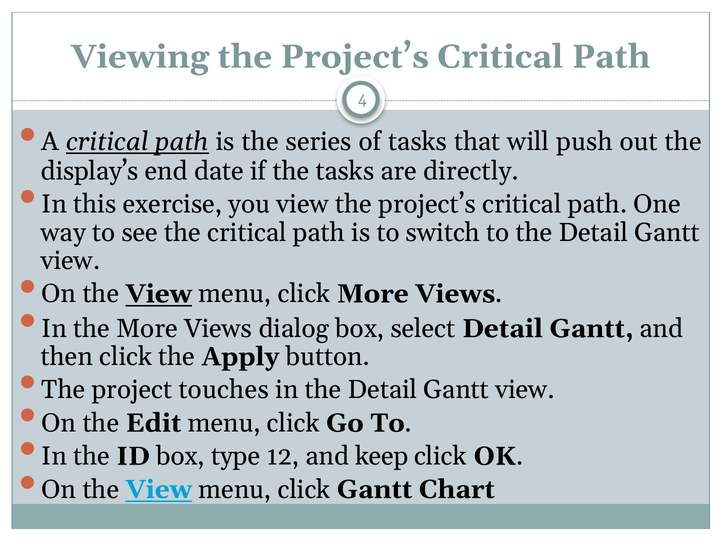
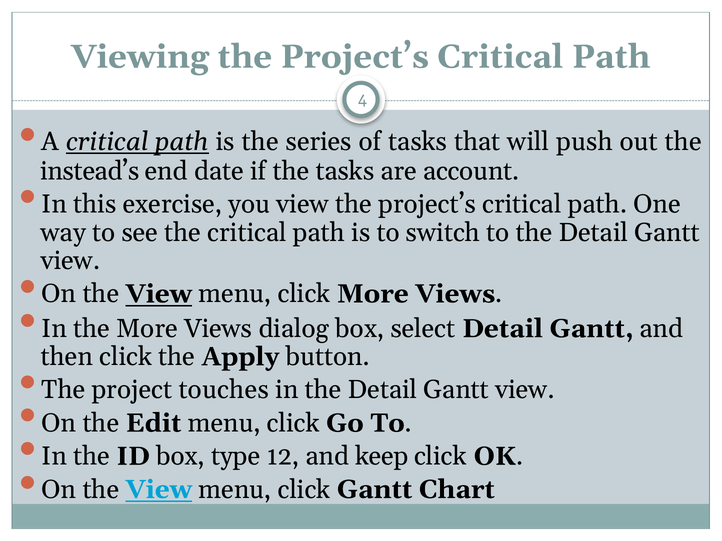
display’s: display’s -> instead’s
directly: directly -> account
